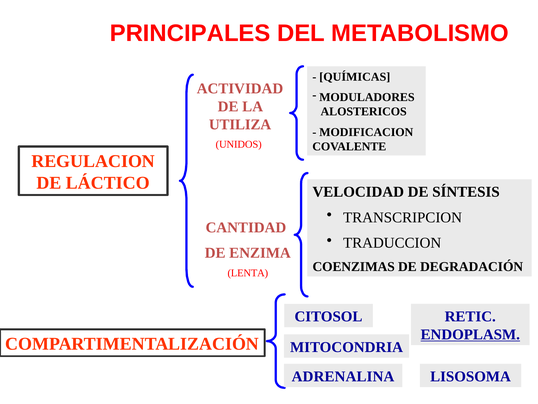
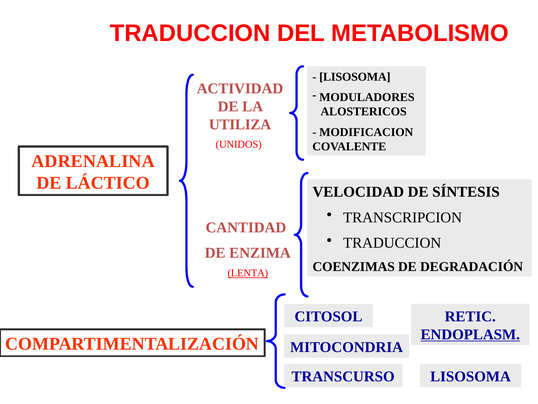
PRINCIPALES at (190, 33): PRINCIPALES -> TRADUCCION
QUÍMICAS at (355, 77): QUÍMICAS -> LISOSOMA
REGULACION: REGULACION -> ADRENALINA
LENTA underline: none -> present
ADRENALINA: ADRENALINA -> TRANSCURSO
